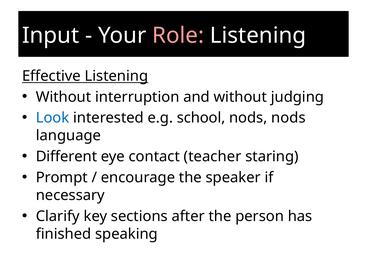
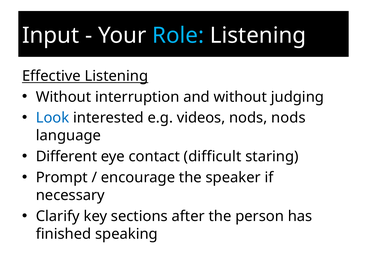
Role colour: pink -> light blue
school: school -> videos
teacher: teacher -> difficult
